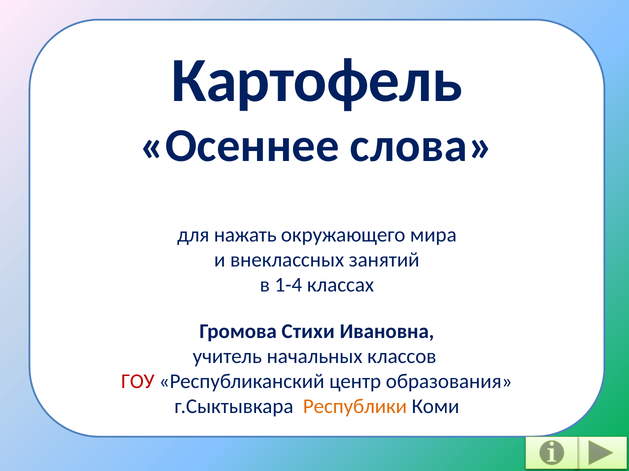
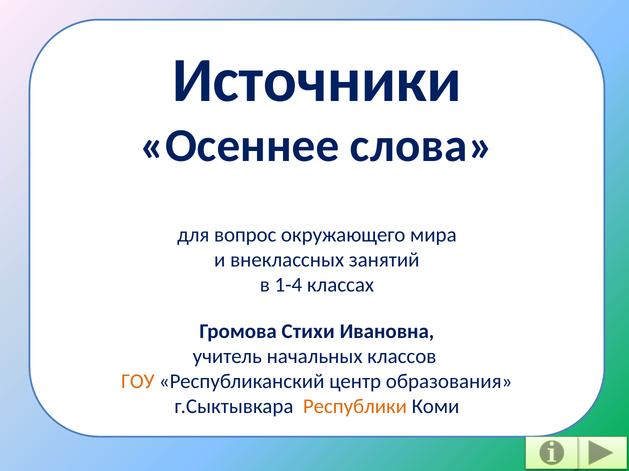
Картофель: Картофель -> Источники
нажать: нажать -> вопрос
ГОУ colour: red -> orange
